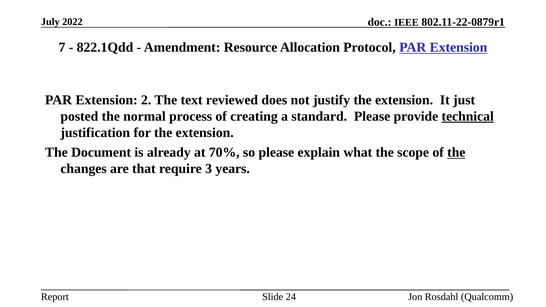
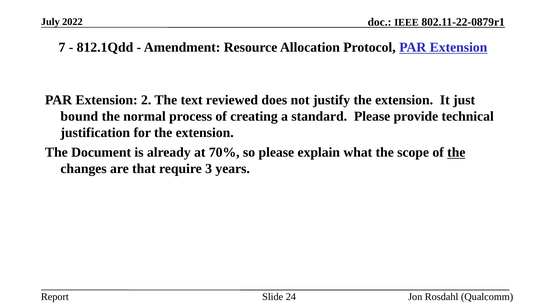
822.1Qdd: 822.1Qdd -> 812.1Qdd
posted: posted -> bound
technical underline: present -> none
